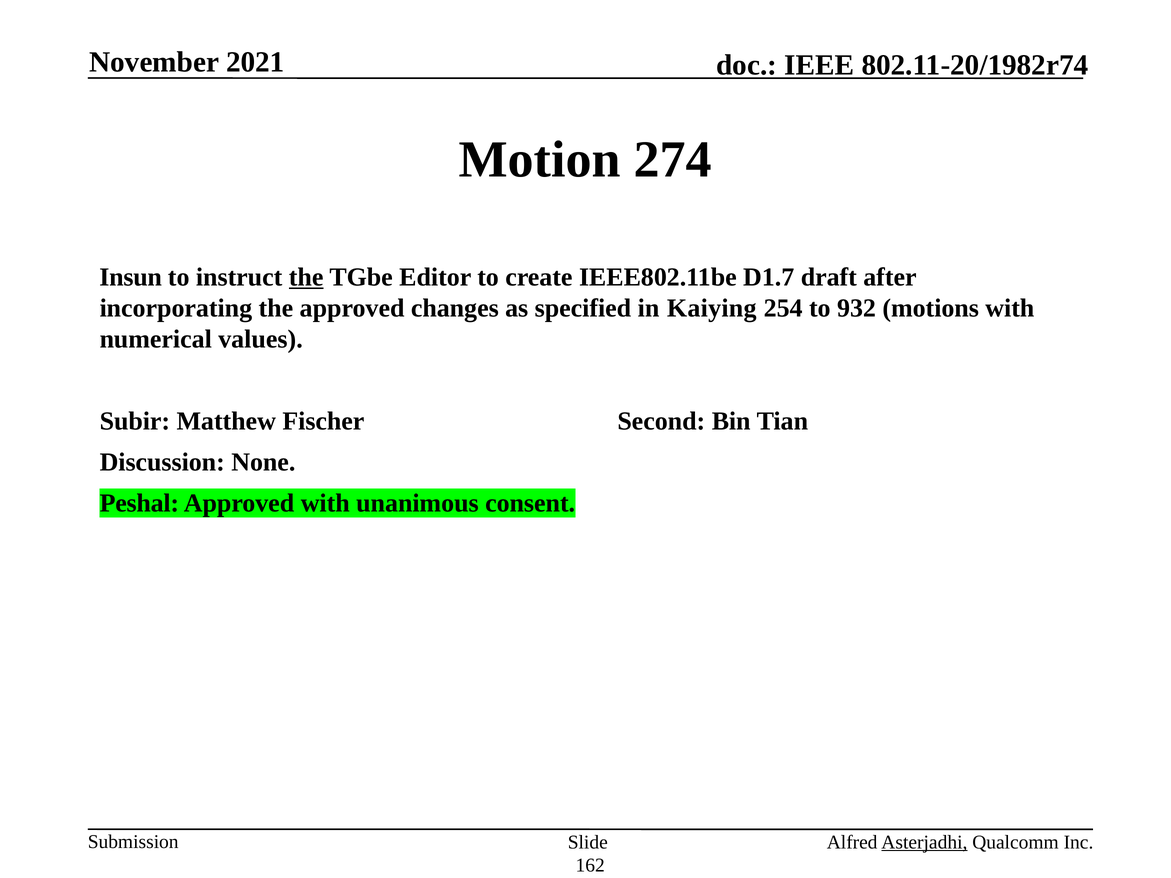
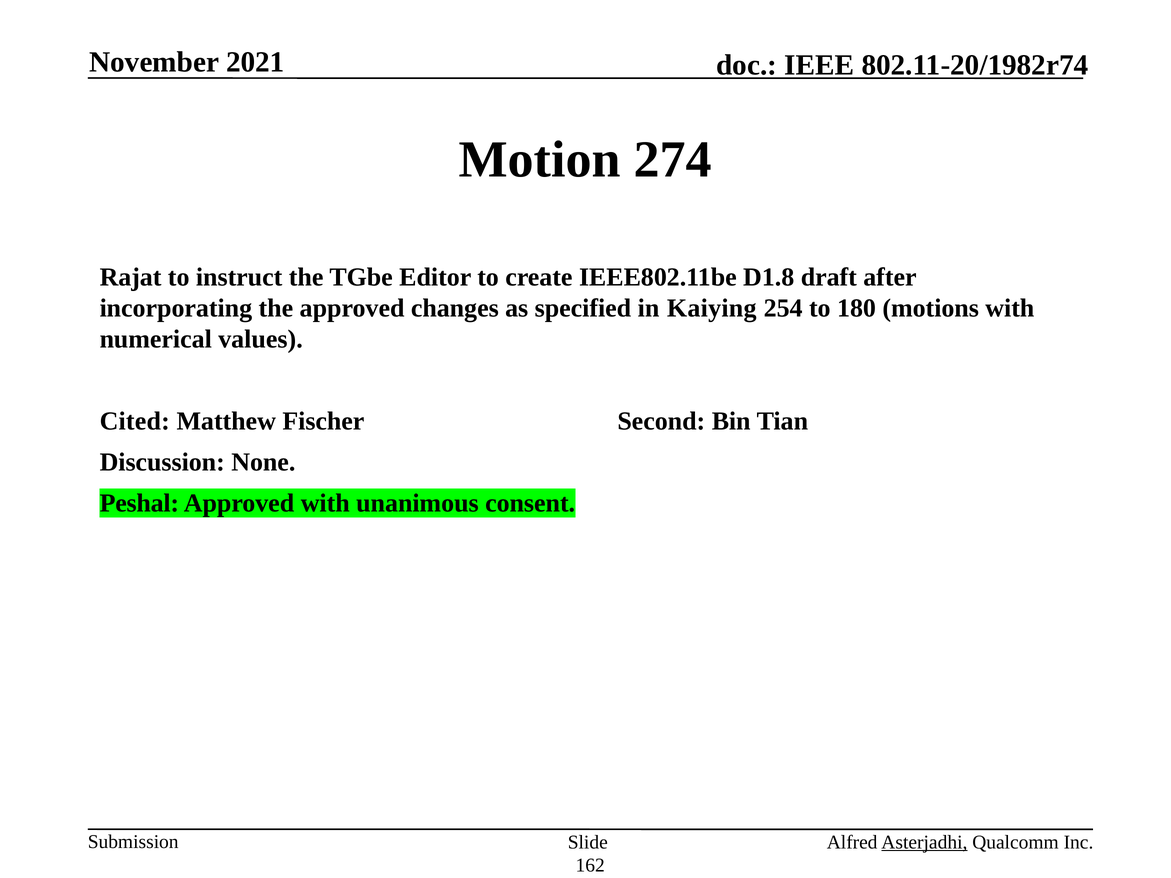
Insun: Insun -> Rajat
the at (306, 277) underline: present -> none
D1.7: D1.7 -> D1.8
932: 932 -> 180
Subir: Subir -> Cited
